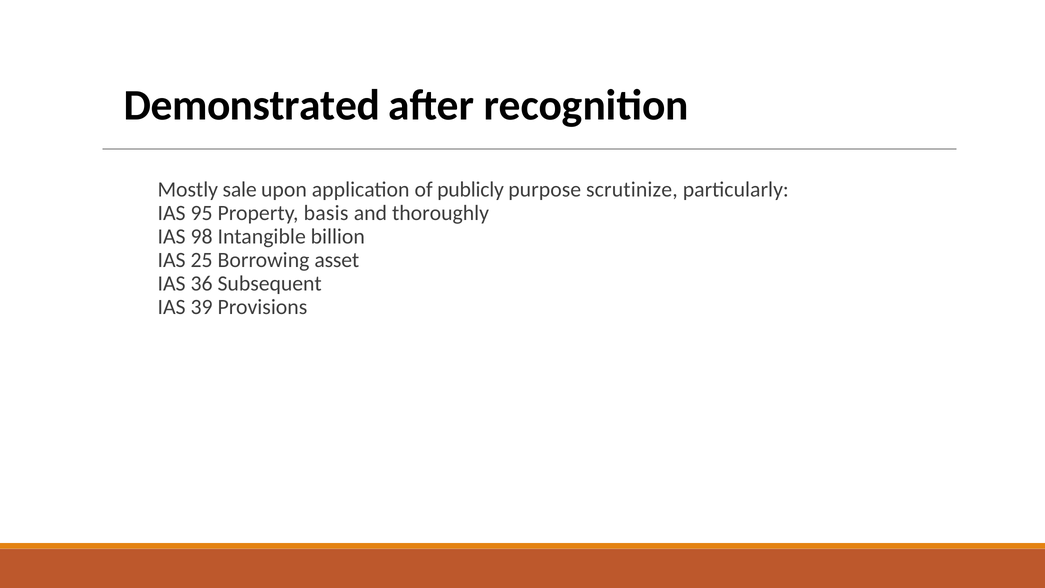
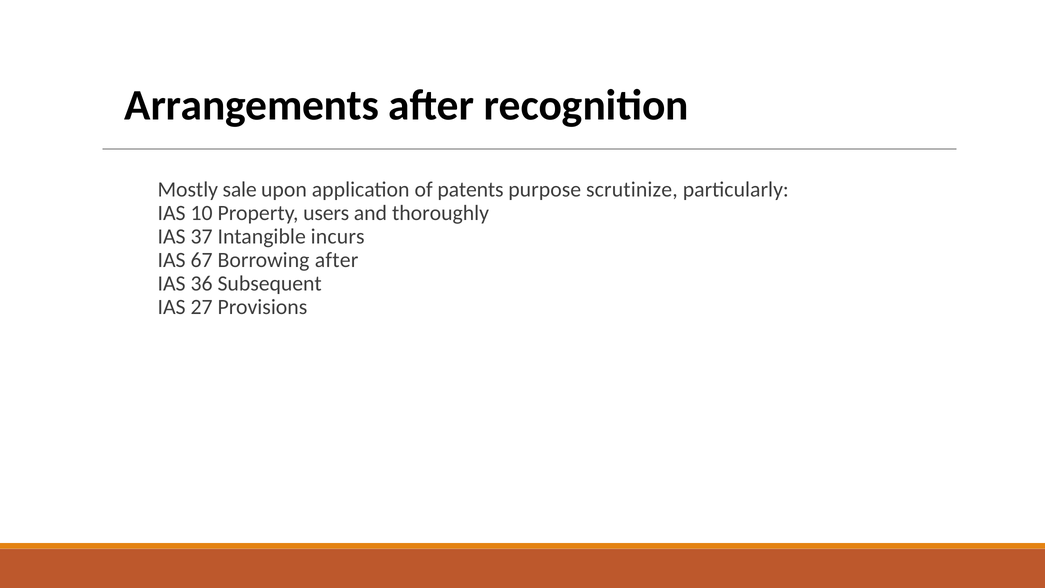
Demonstrated: Demonstrated -> Arrangements
publicly: publicly -> patents
95: 95 -> 10
basis: basis -> users
98: 98 -> 37
billion: billion -> incurs
25: 25 -> 67
Borrowing asset: asset -> after
39: 39 -> 27
